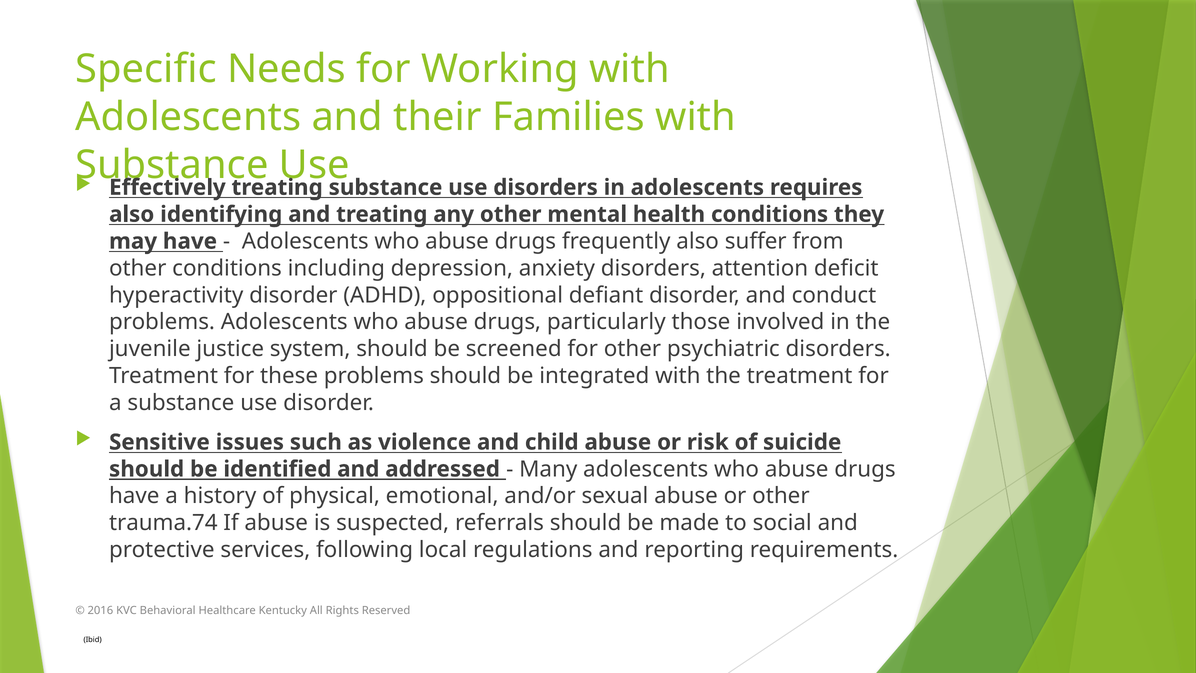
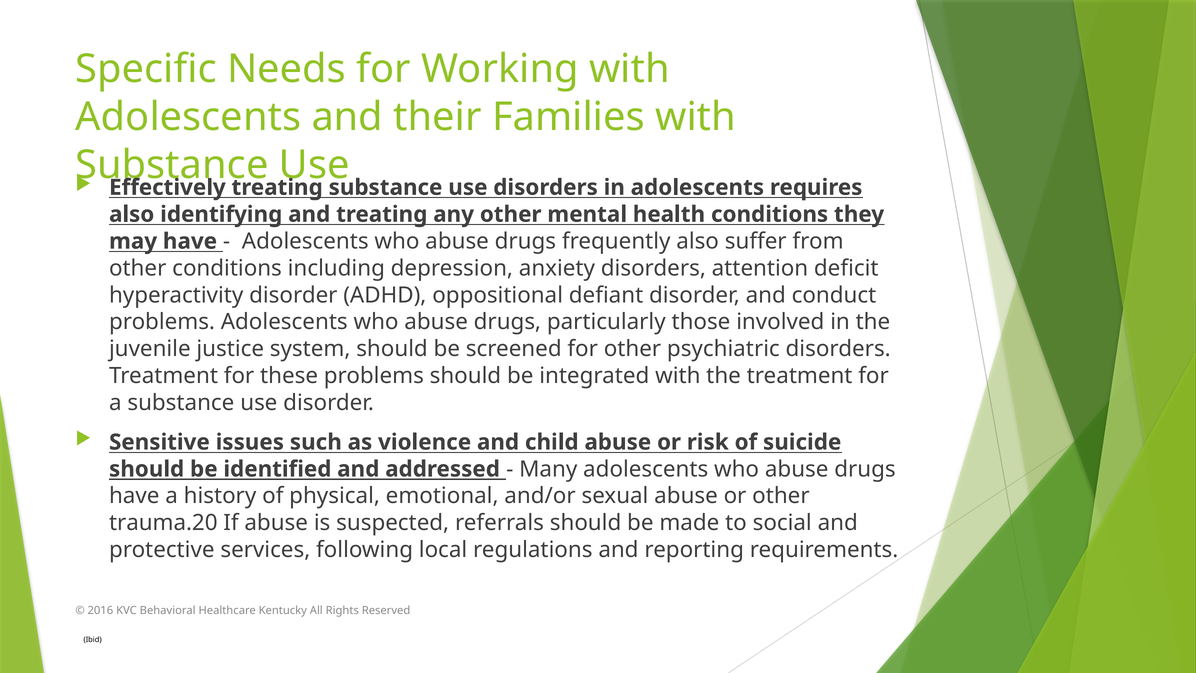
trauma.74: trauma.74 -> trauma.20
